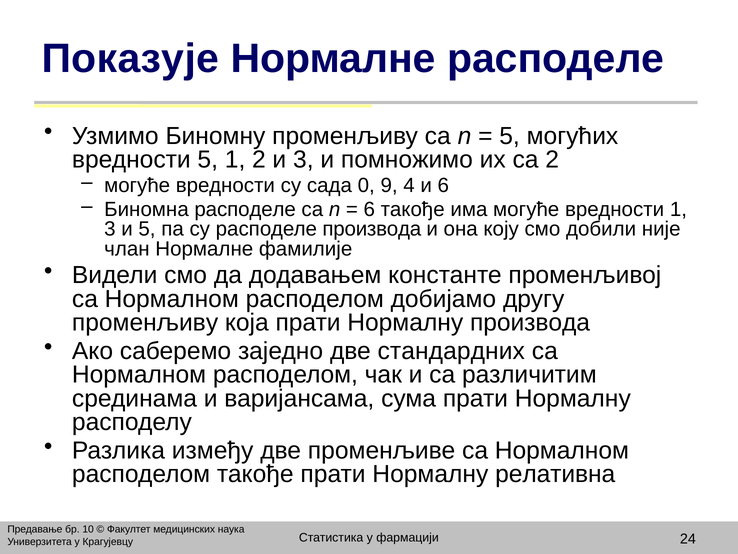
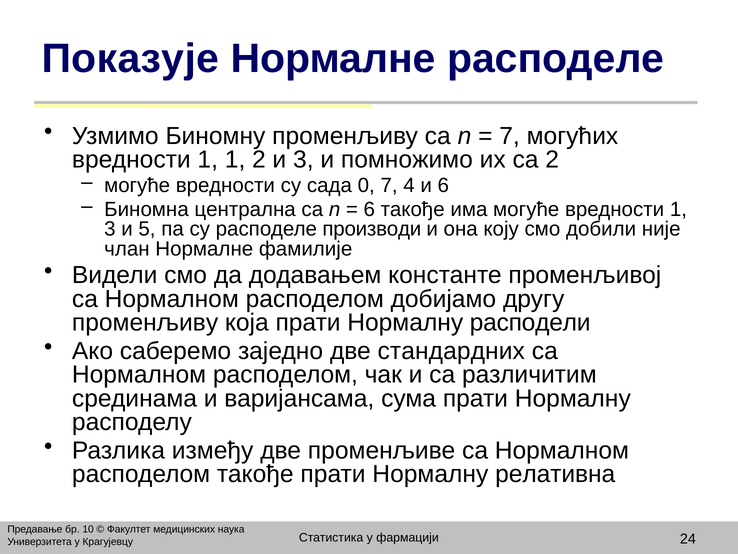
5 at (510, 136): 5 -> 7
5 at (208, 160): 5 -> 1
0 9: 9 -> 7
Биномна расподеле: расподеле -> централна
расподеле производа: производа -> производи
Нормалну производа: производа -> расподели
